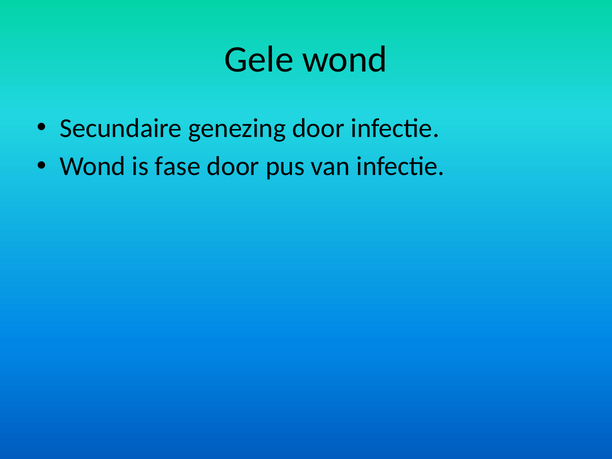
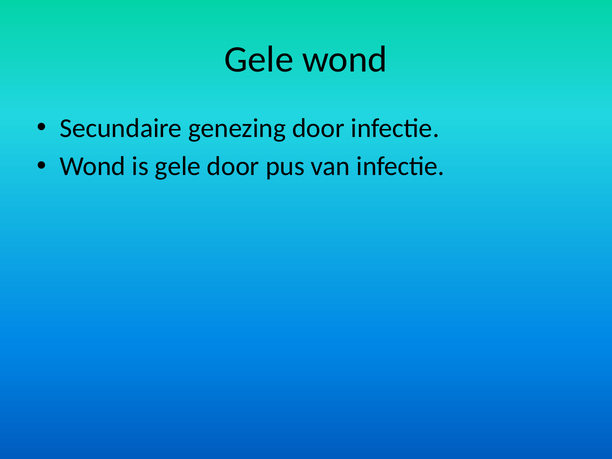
is fase: fase -> gele
